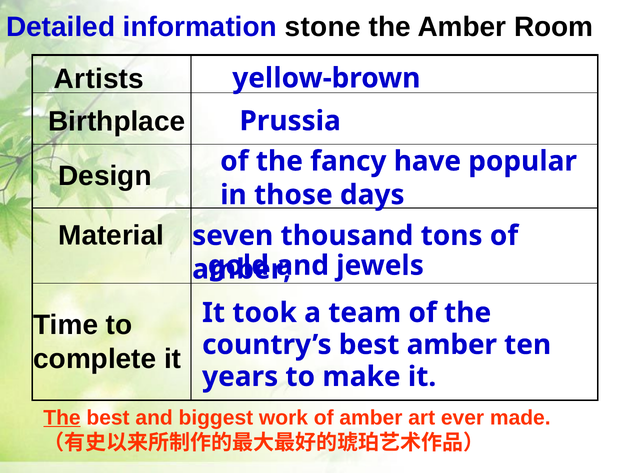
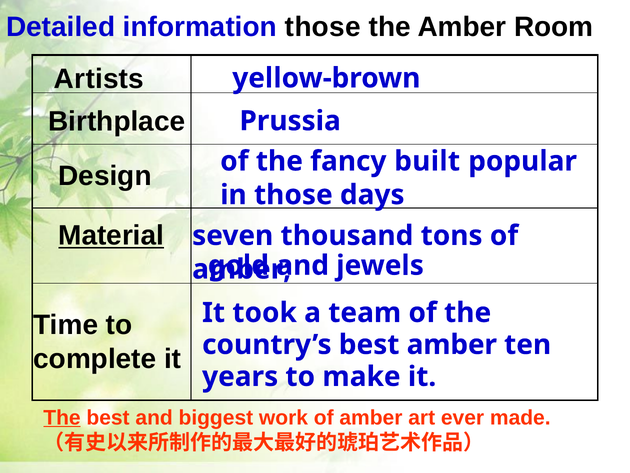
information stone: stone -> those
have: have -> built
Material underline: none -> present
